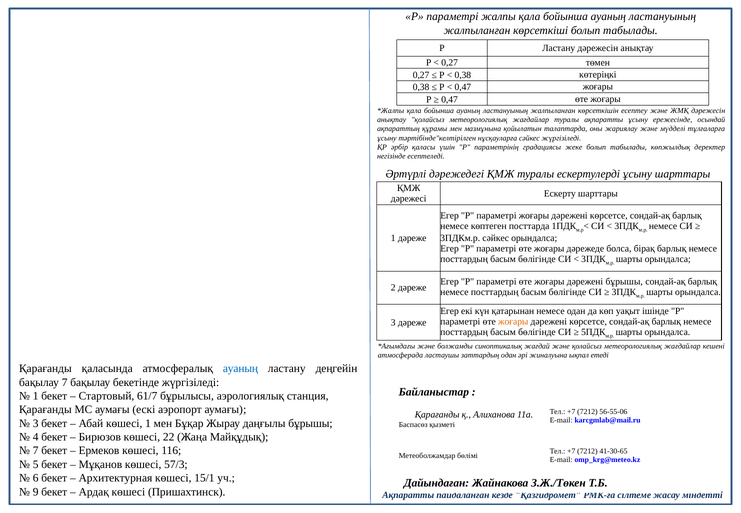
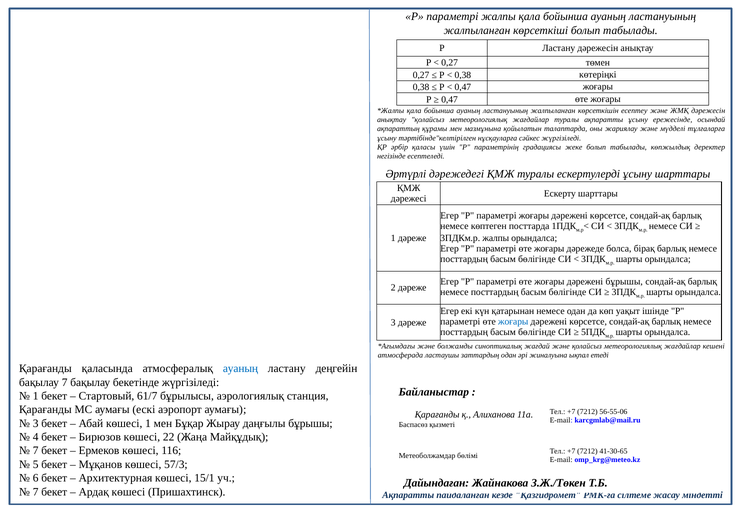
3ПДКм.р сәйкес: сәйкес -> жалпы
жоғары at (513, 322) colour: orange -> blue
9 at (36, 492): 9 -> 7
